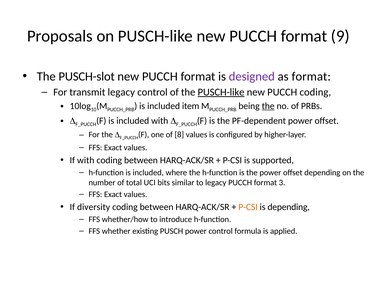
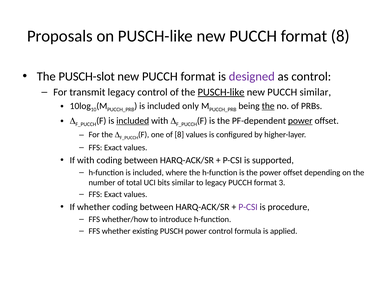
format 9: 9 -> 8
as format: format -> control
PUCCH coding: coding -> similar
item: item -> only
included at (133, 121) underline: none -> present
power at (300, 121) underline: none -> present
If diversity: diversity -> whether
P-CSI at (248, 207) colour: orange -> purple
is depending: depending -> procedure
